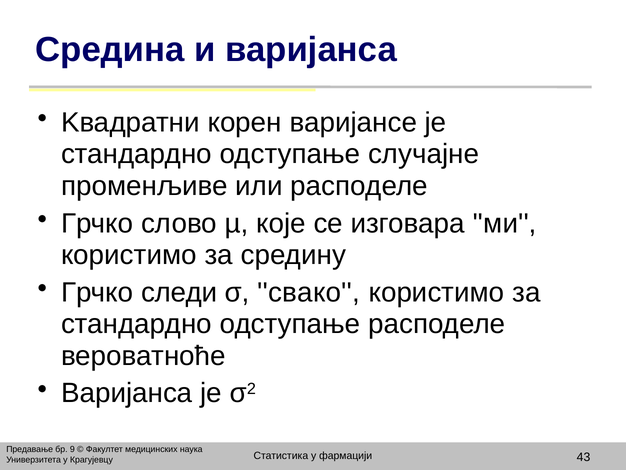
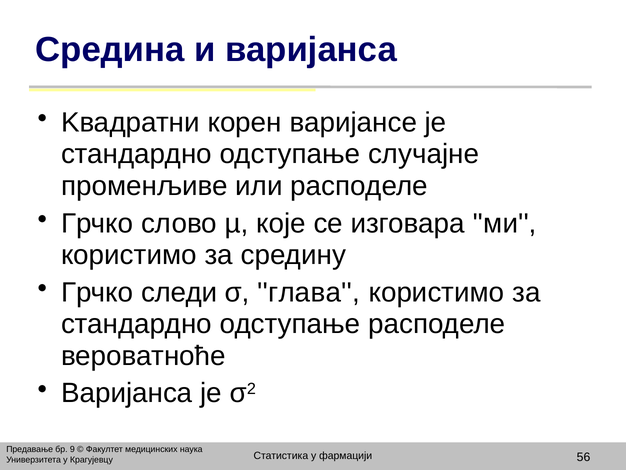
свако: свако -> глава
43: 43 -> 56
